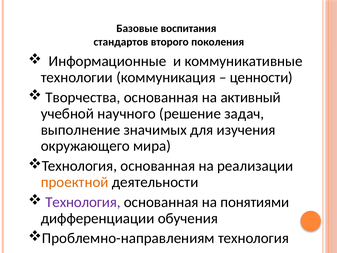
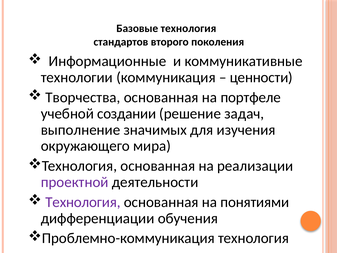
Базовые воспитания: воспитания -> технология
активный: активный -> портфеле
научного: научного -> создании
проектной colour: orange -> purple
Проблемно-направлениям: Проблемно-направлениям -> Проблемно-коммуникация
